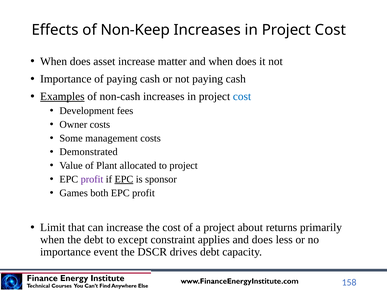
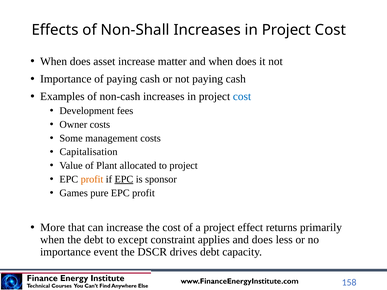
Non-Keep: Non-Keep -> Non-Shall
Examples underline: present -> none
Demonstrated: Demonstrated -> Capitalisation
profit at (92, 179) colour: purple -> orange
both: both -> pure
Limit: Limit -> More
about: about -> effect
